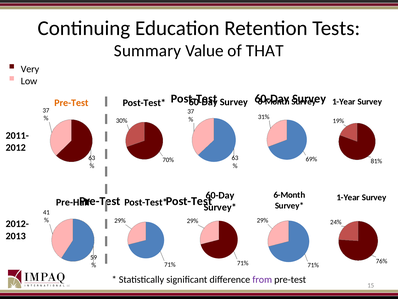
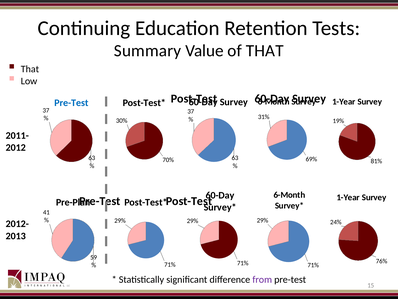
Very at (30, 69): Very -> That
Pre-Test at (71, 103) colour: orange -> blue
Pre-Half: Pre-Half -> Pre-Plan
